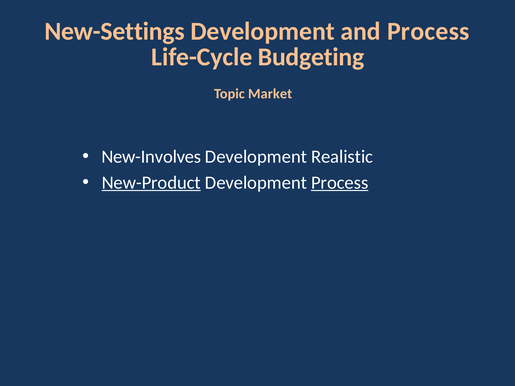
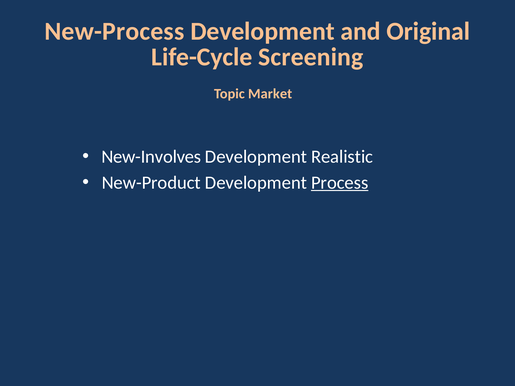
New-Settings: New-Settings -> New-Process
and Process: Process -> Original
Budgeting: Budgeting -> Screening
New-Product underline: present -> none
